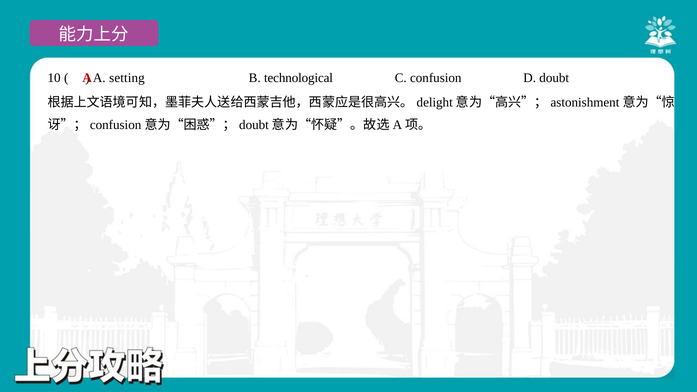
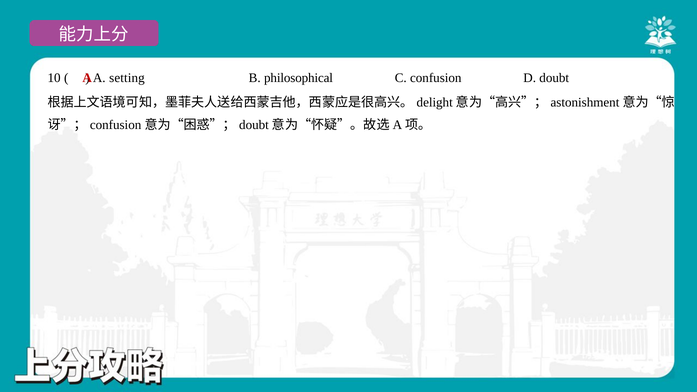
technological: technological -> philosophical
